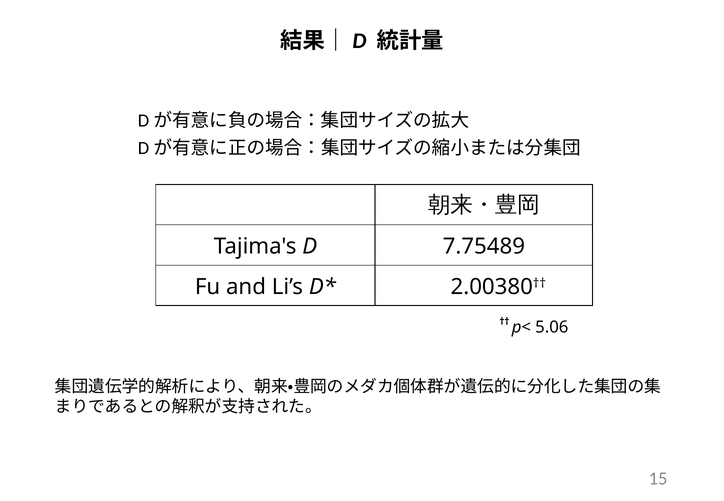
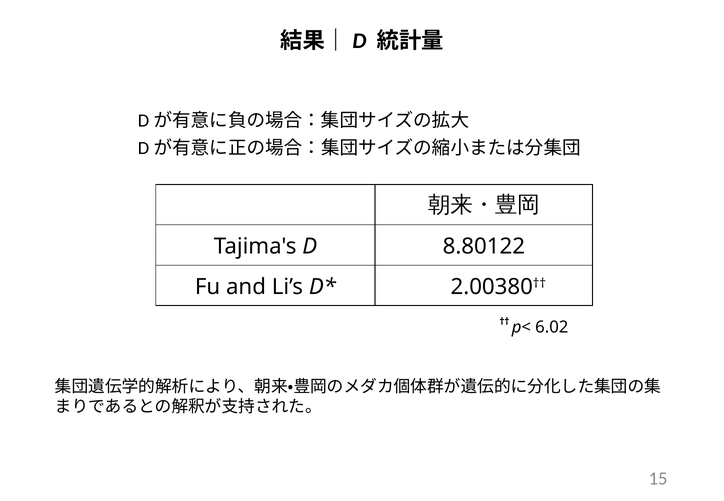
7.75489: 7.75489 -> 8.80122
5.06: 5.06 -> 6.02
